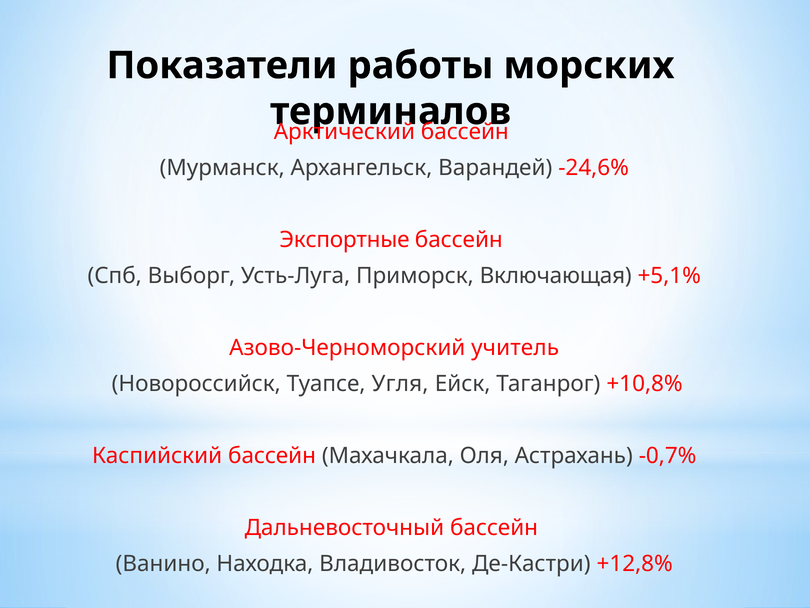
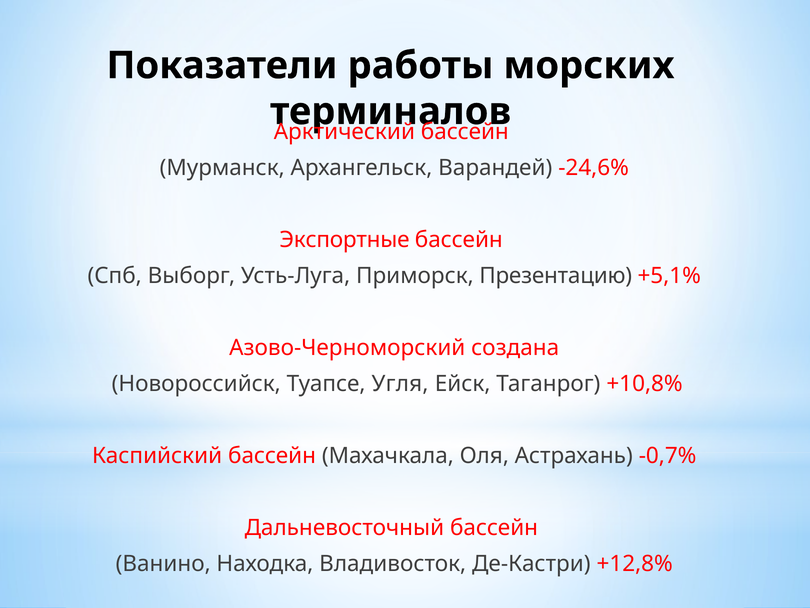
Включающая: Включающая -> Презентацию
учитель: учитель -> создана
